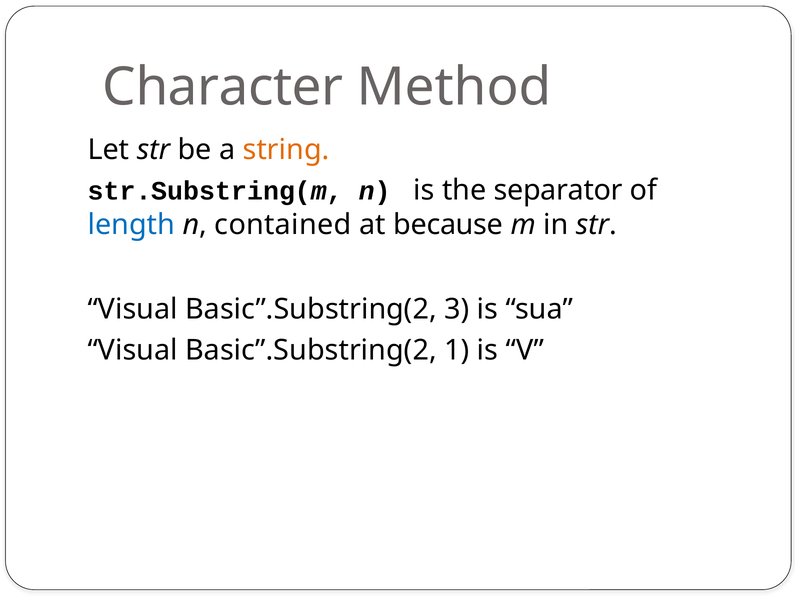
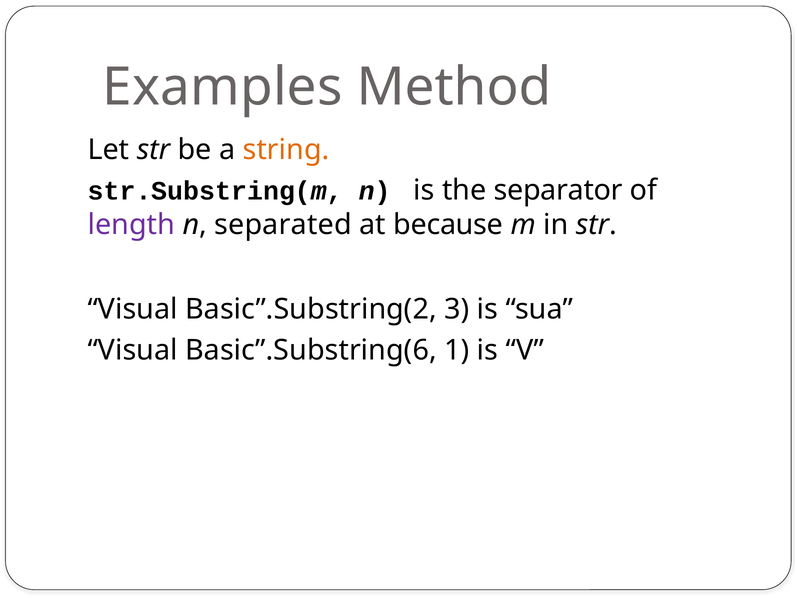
Character: Character -> Examples
length colour: blue -> purple
contained: contained -> separated
Basic”.Substring(2 at (311, 350): Basic”.Substring(2 -> Basic”.Substring(6
